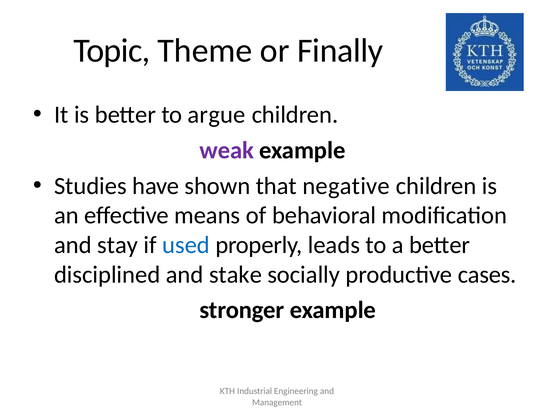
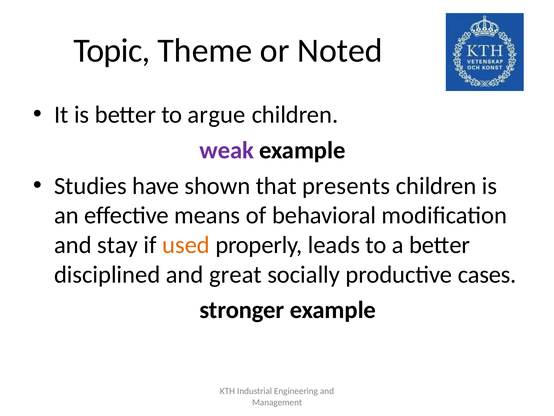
Finally: Finally -> Noted
negative: negative -> presents
used colour: blue -> orange
stake: stake -> great
